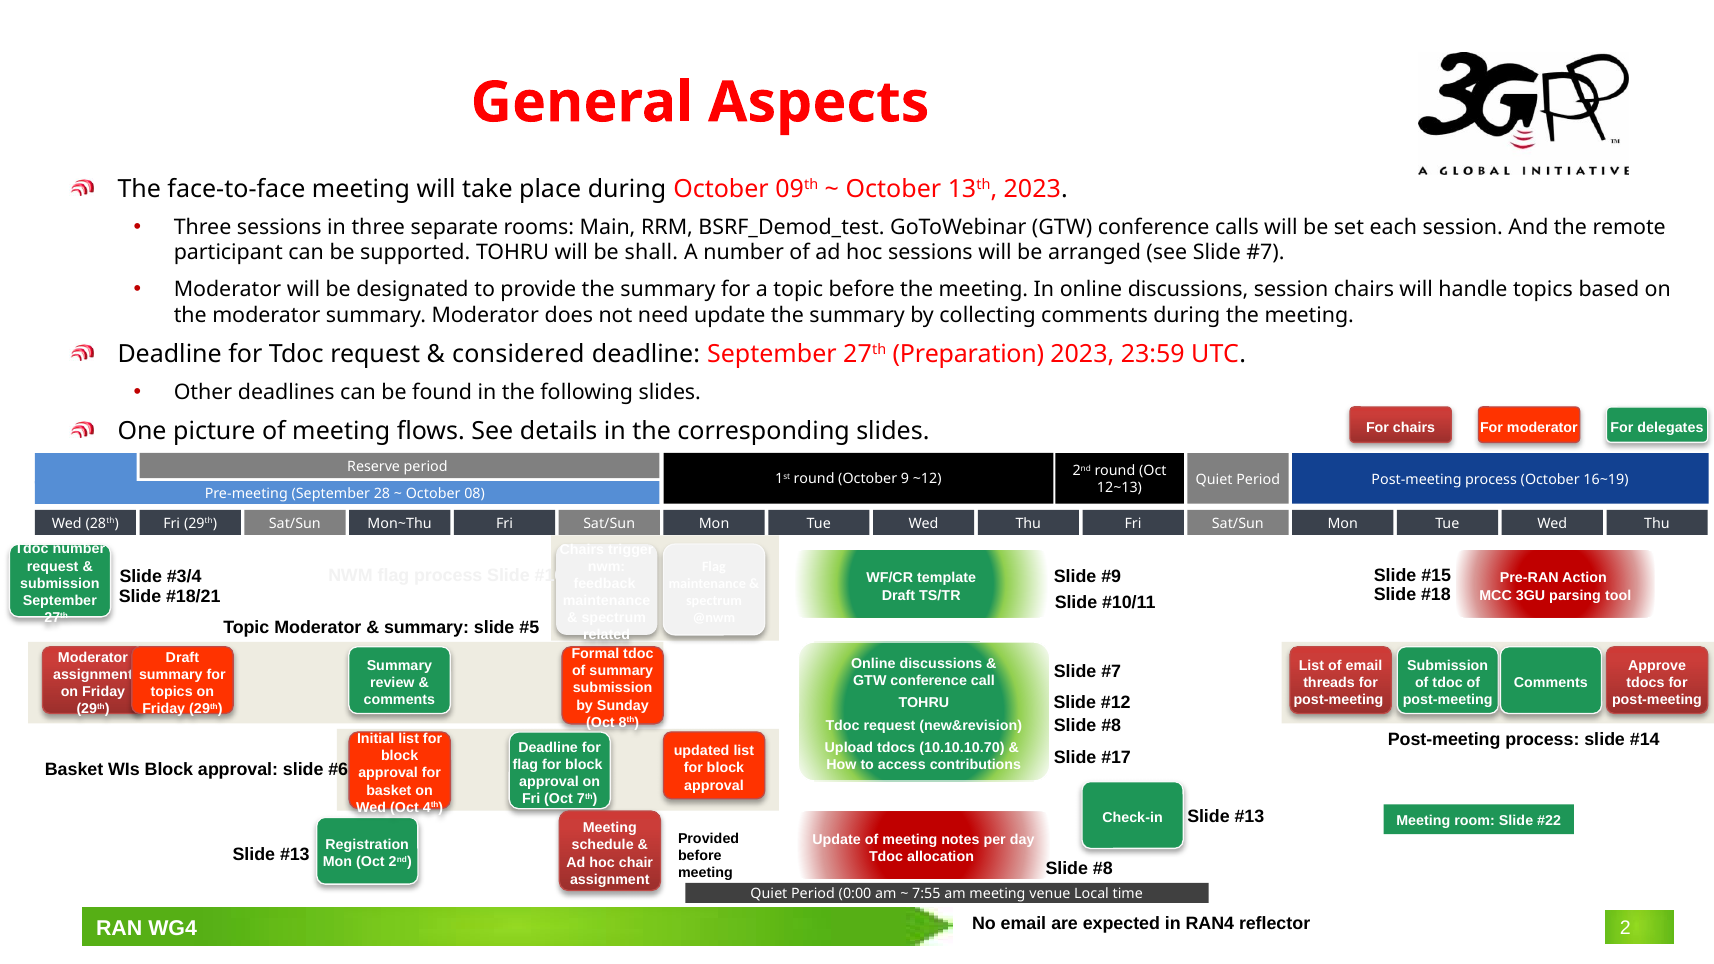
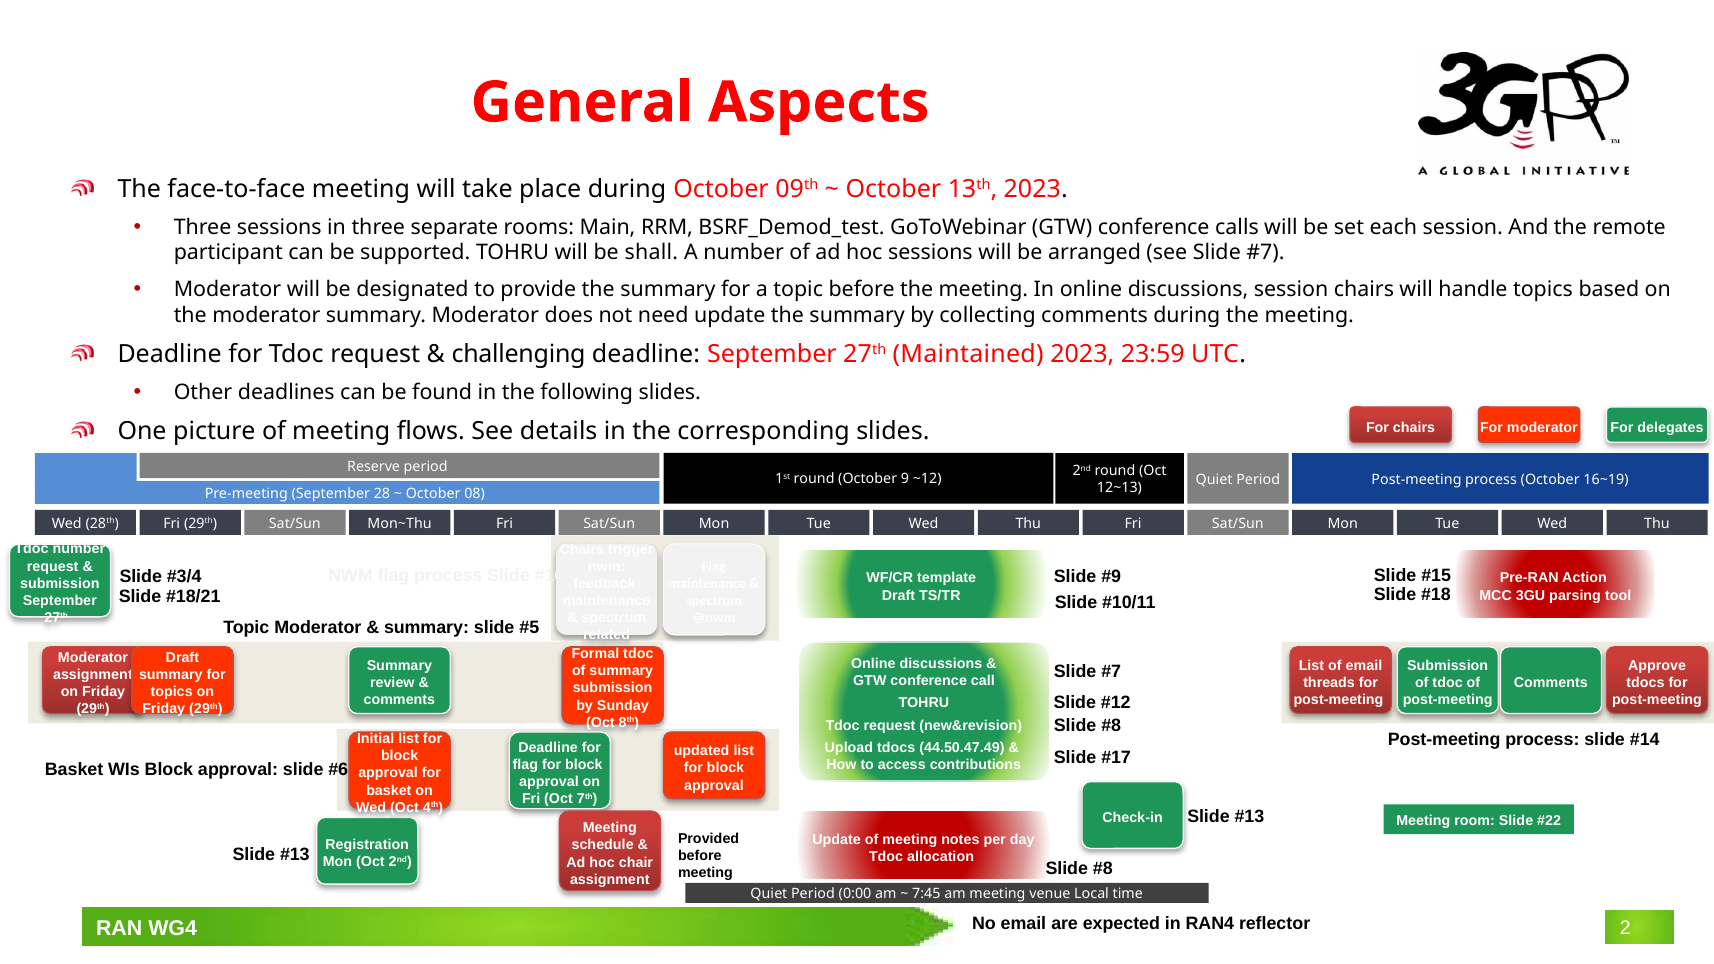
considered: considered -> challenging
Preparation: Preparation -> Maintained
10.10.10.70: 10.10.10.70 -> 44.50.47.49
7:55: 7:55 -> 7:45
